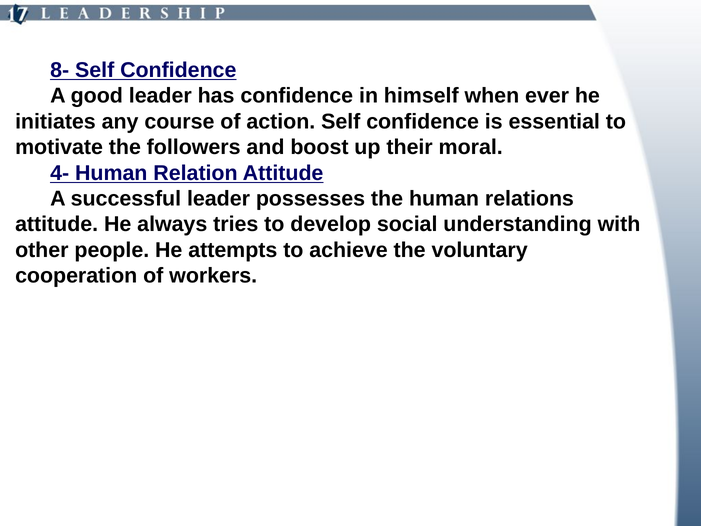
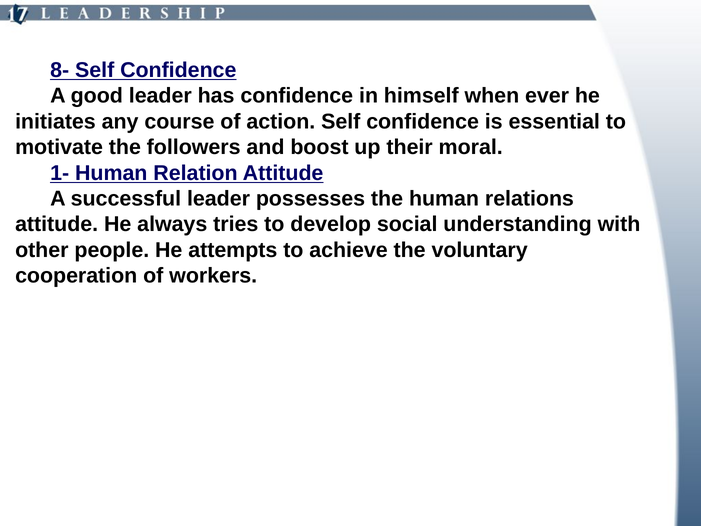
4-: 4- -> 1-
